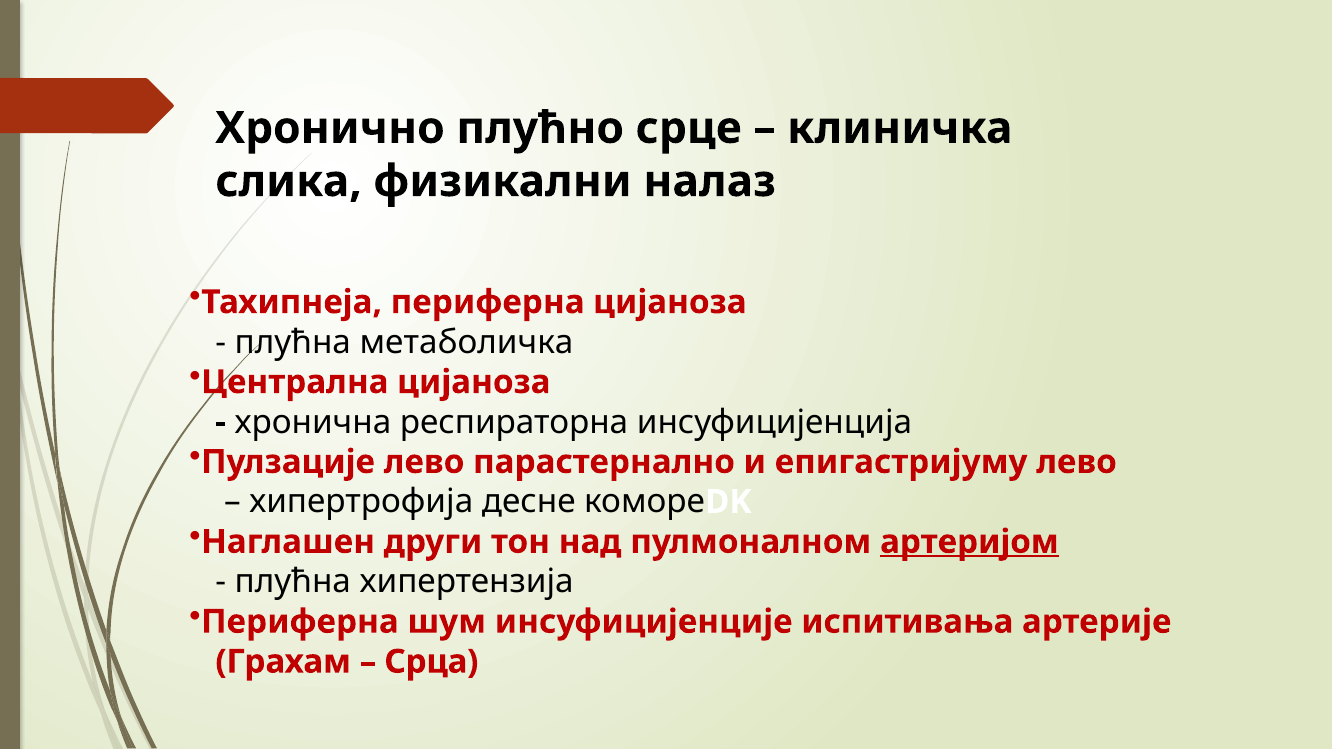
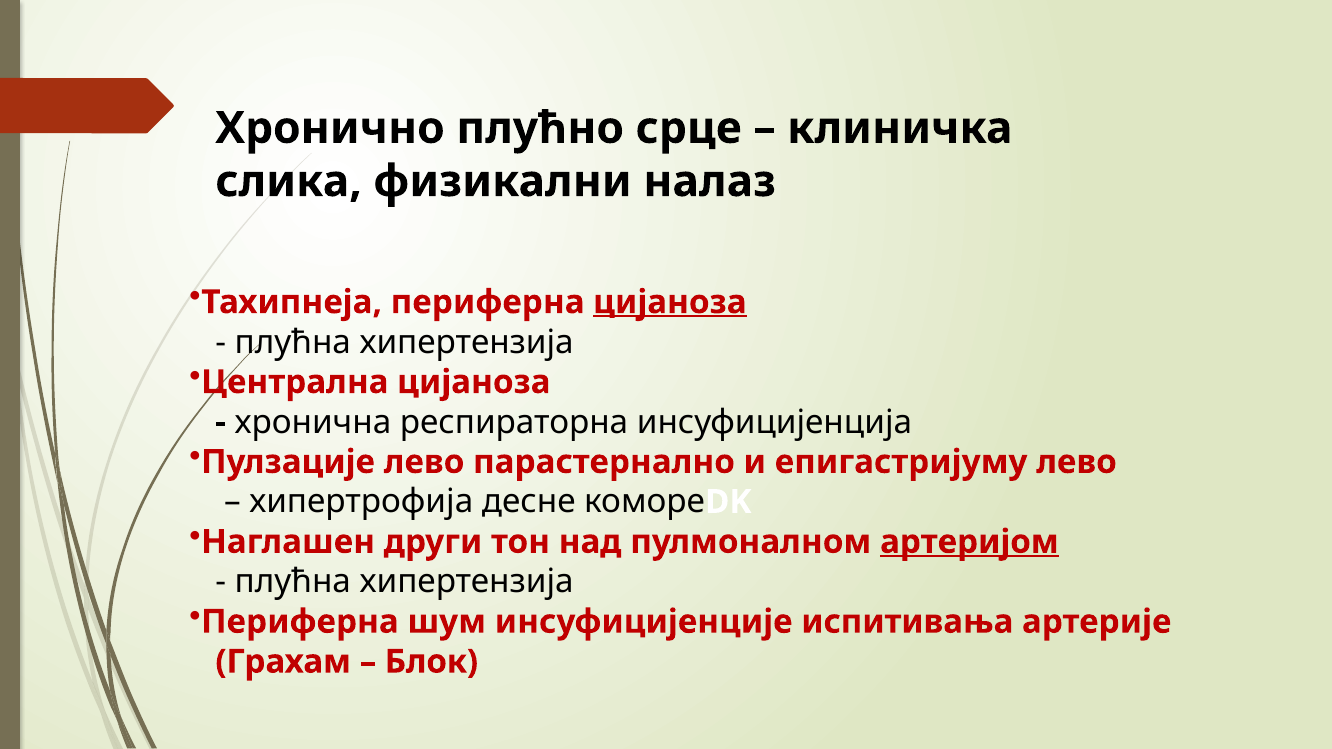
цијаноза at (670, 302) underline: none -> present
метаболичка at (467, 342): метаболичка -> хипертензија
Срца: Срца -> Блок
